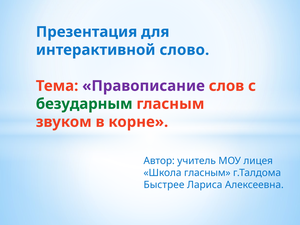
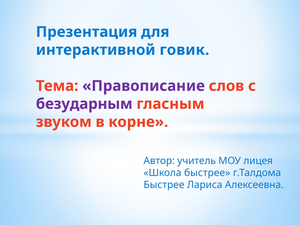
слово: слово -> говик
безударным colour: green -> purple
Школа гласным: гласным -> быстрее
